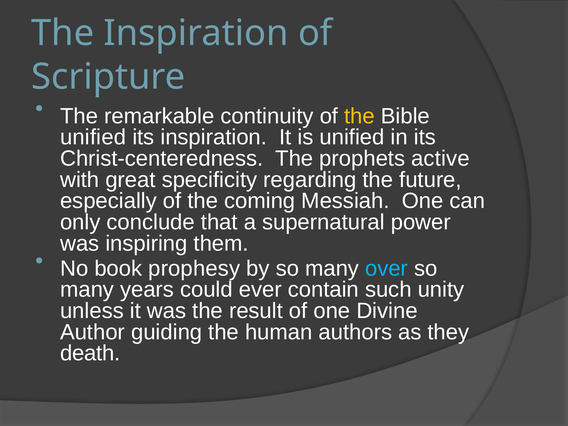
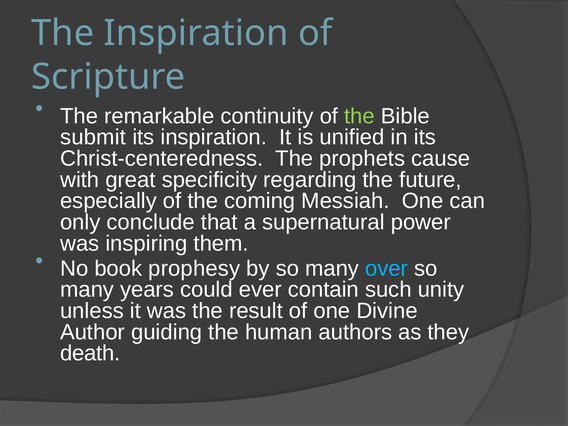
the at (359, 116) colour: yellow -> light green
unified at (93, 137): unified -> submit
active: active -> cause
